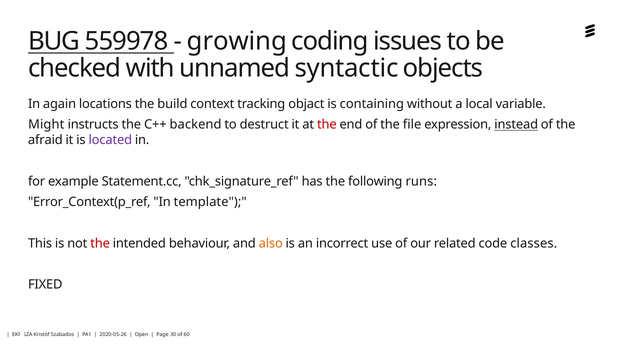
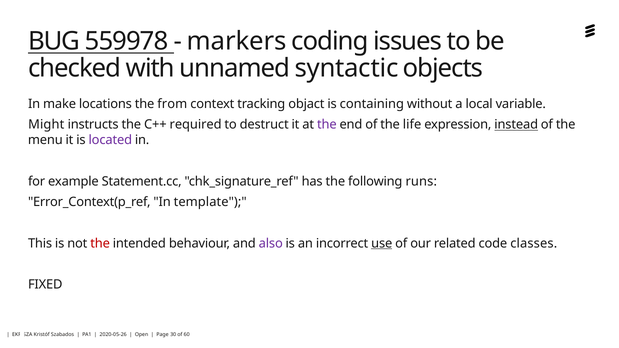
growing: growing -> markers
again: again -> make
build: build -> from
backend: backend -> required
the at (327, 125) colour: red -> purple
file: file -> life
afraid: afraid -> menu
also colour: orange -> purple
use underline: none -> present
